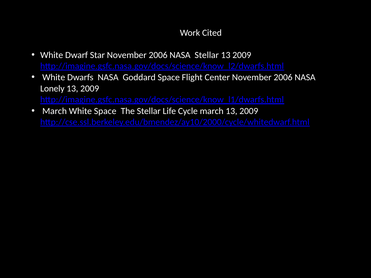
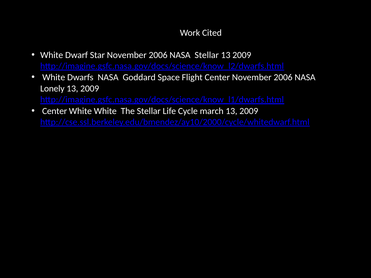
March at (55, 111): March -> Center
White Space: Space -> White
